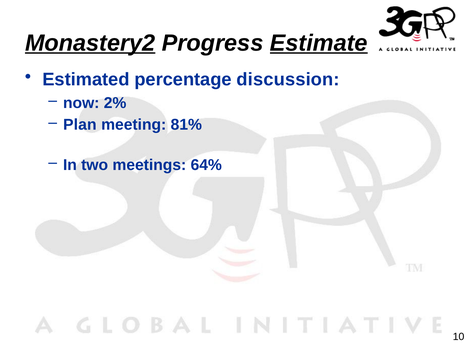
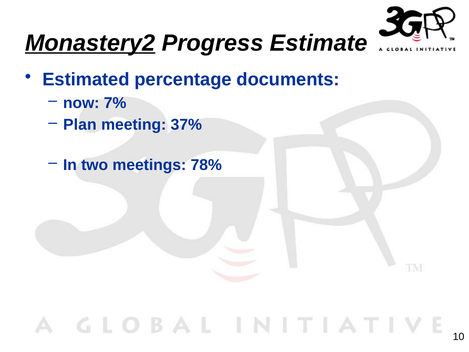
Estimate underline: present -> none
discussion: discussion -> documents
2%: 2% -> 7%
81%: 81% -> 37%
64%: 64% -> 78%
